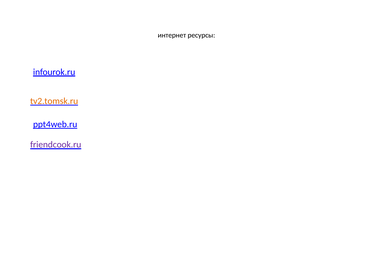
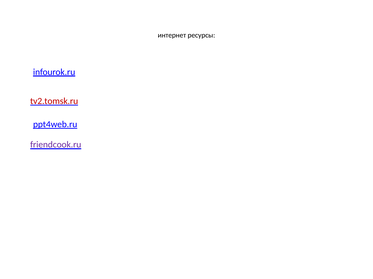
tv2.tomsk.ru colour: orange -> red
